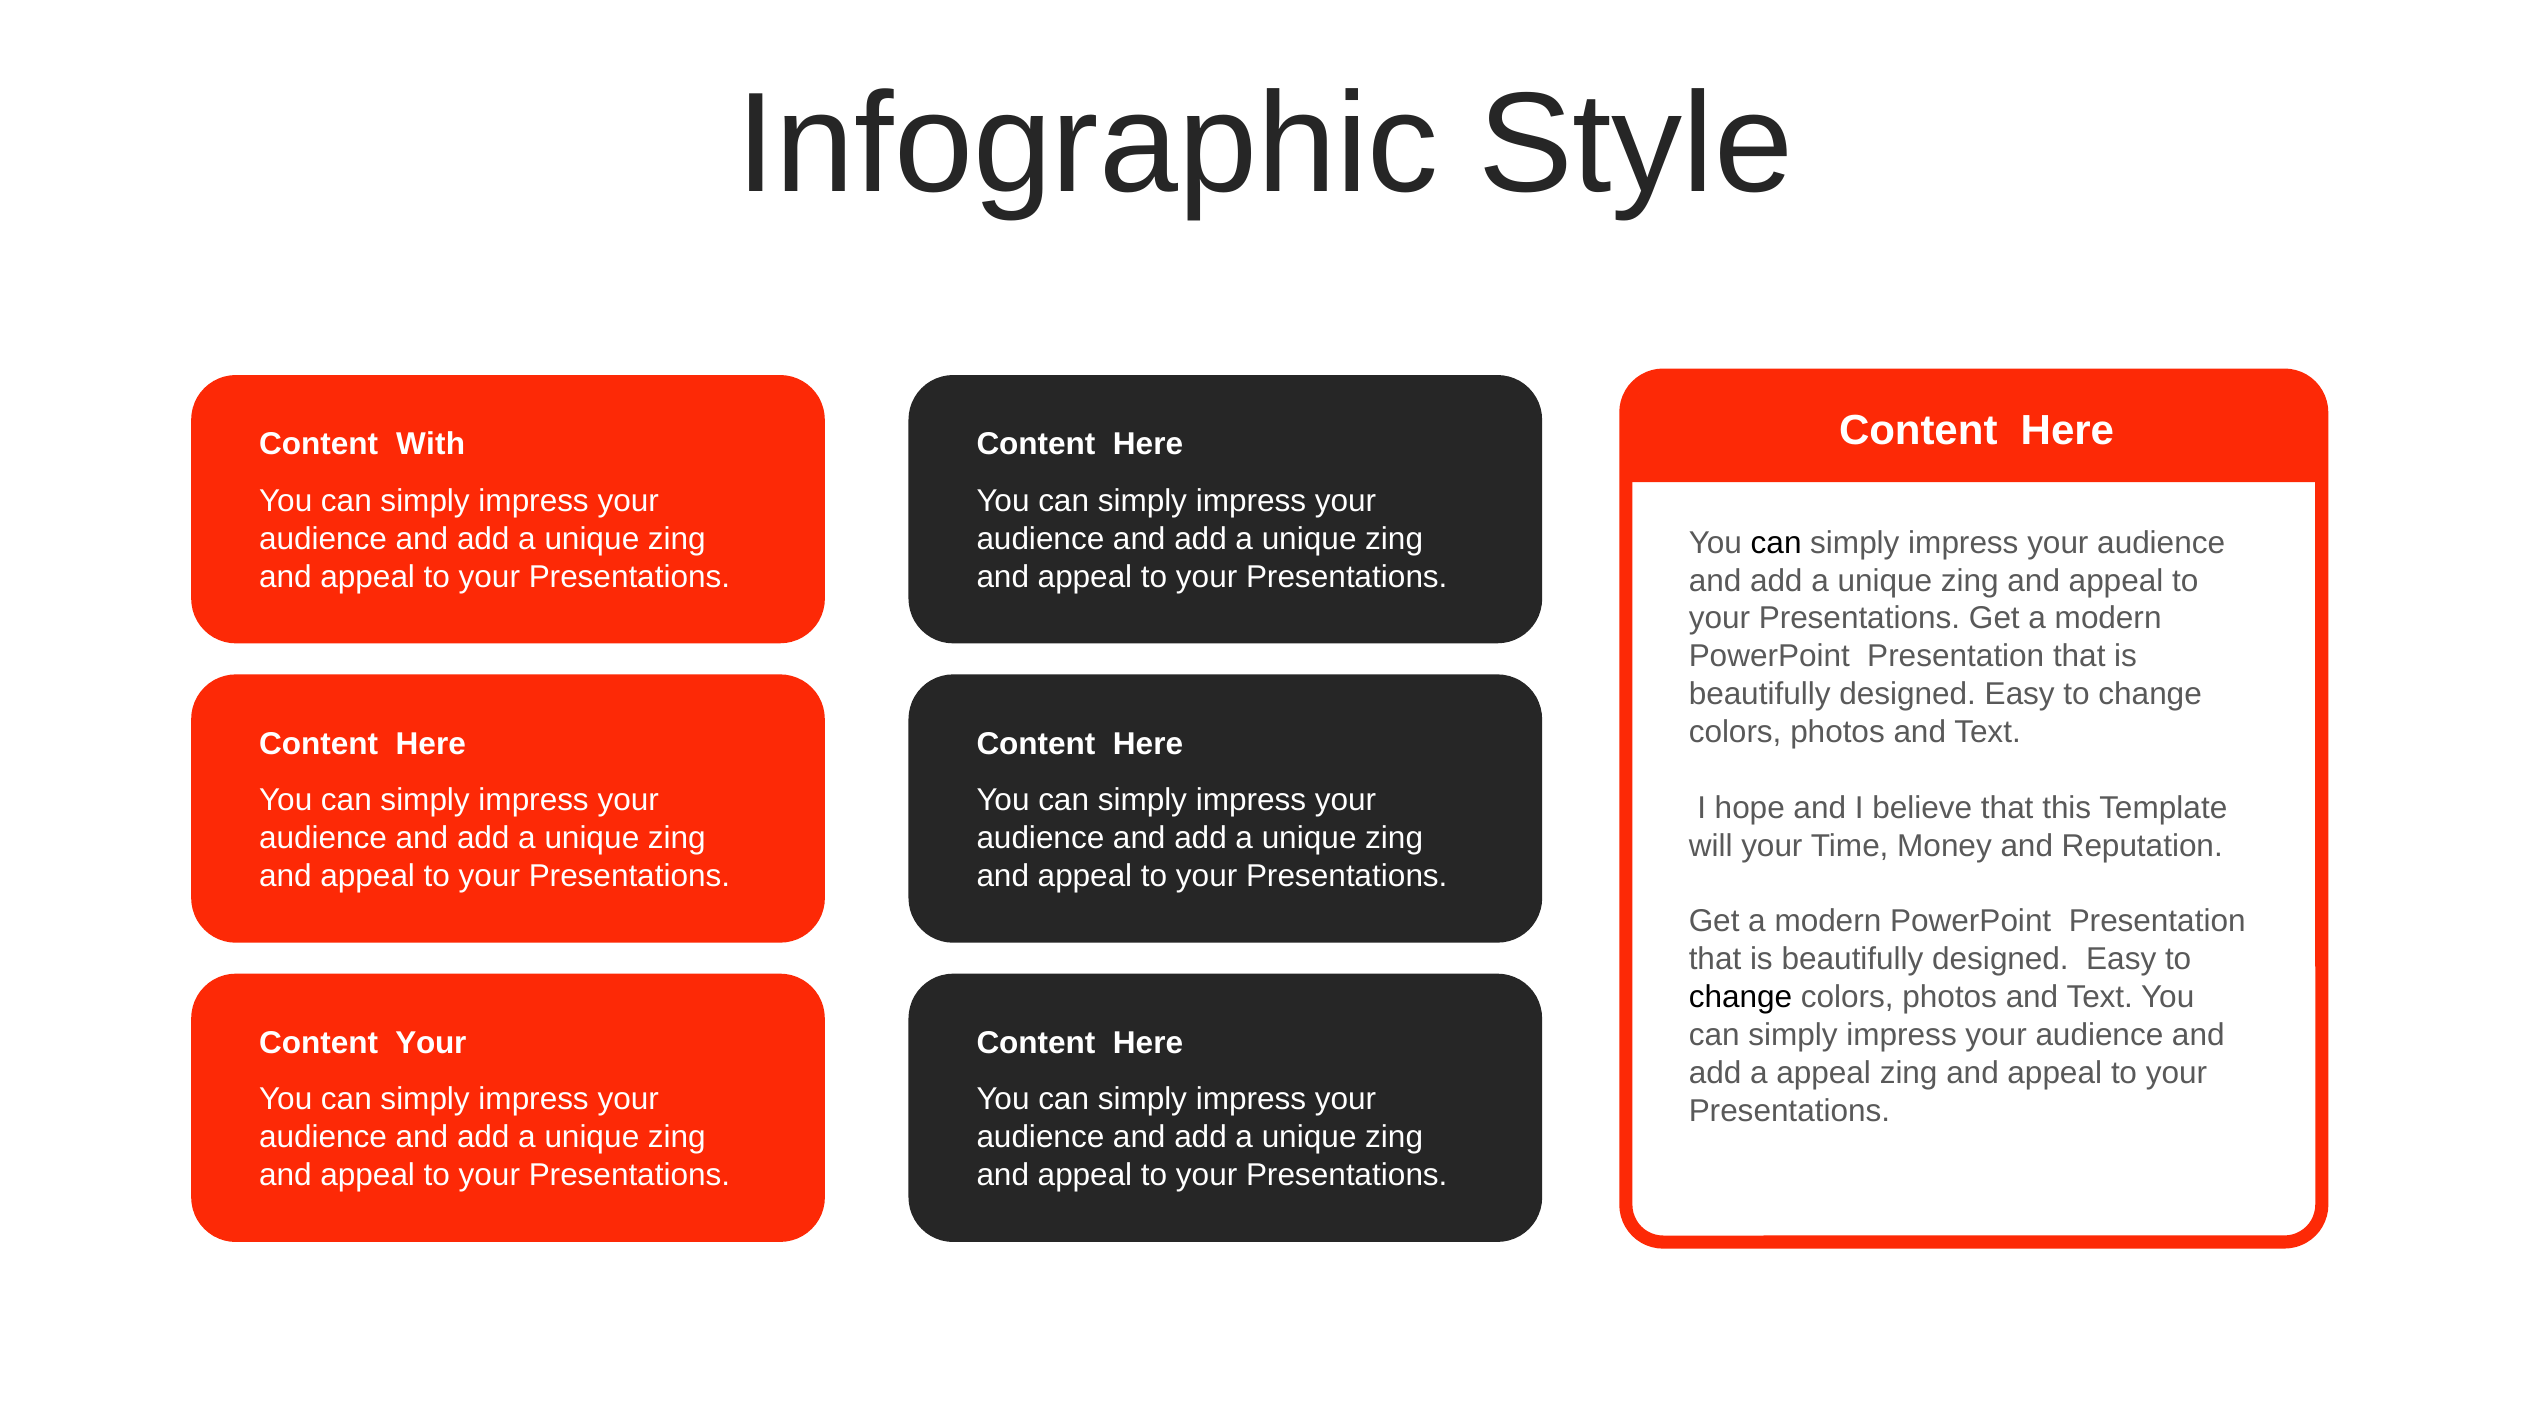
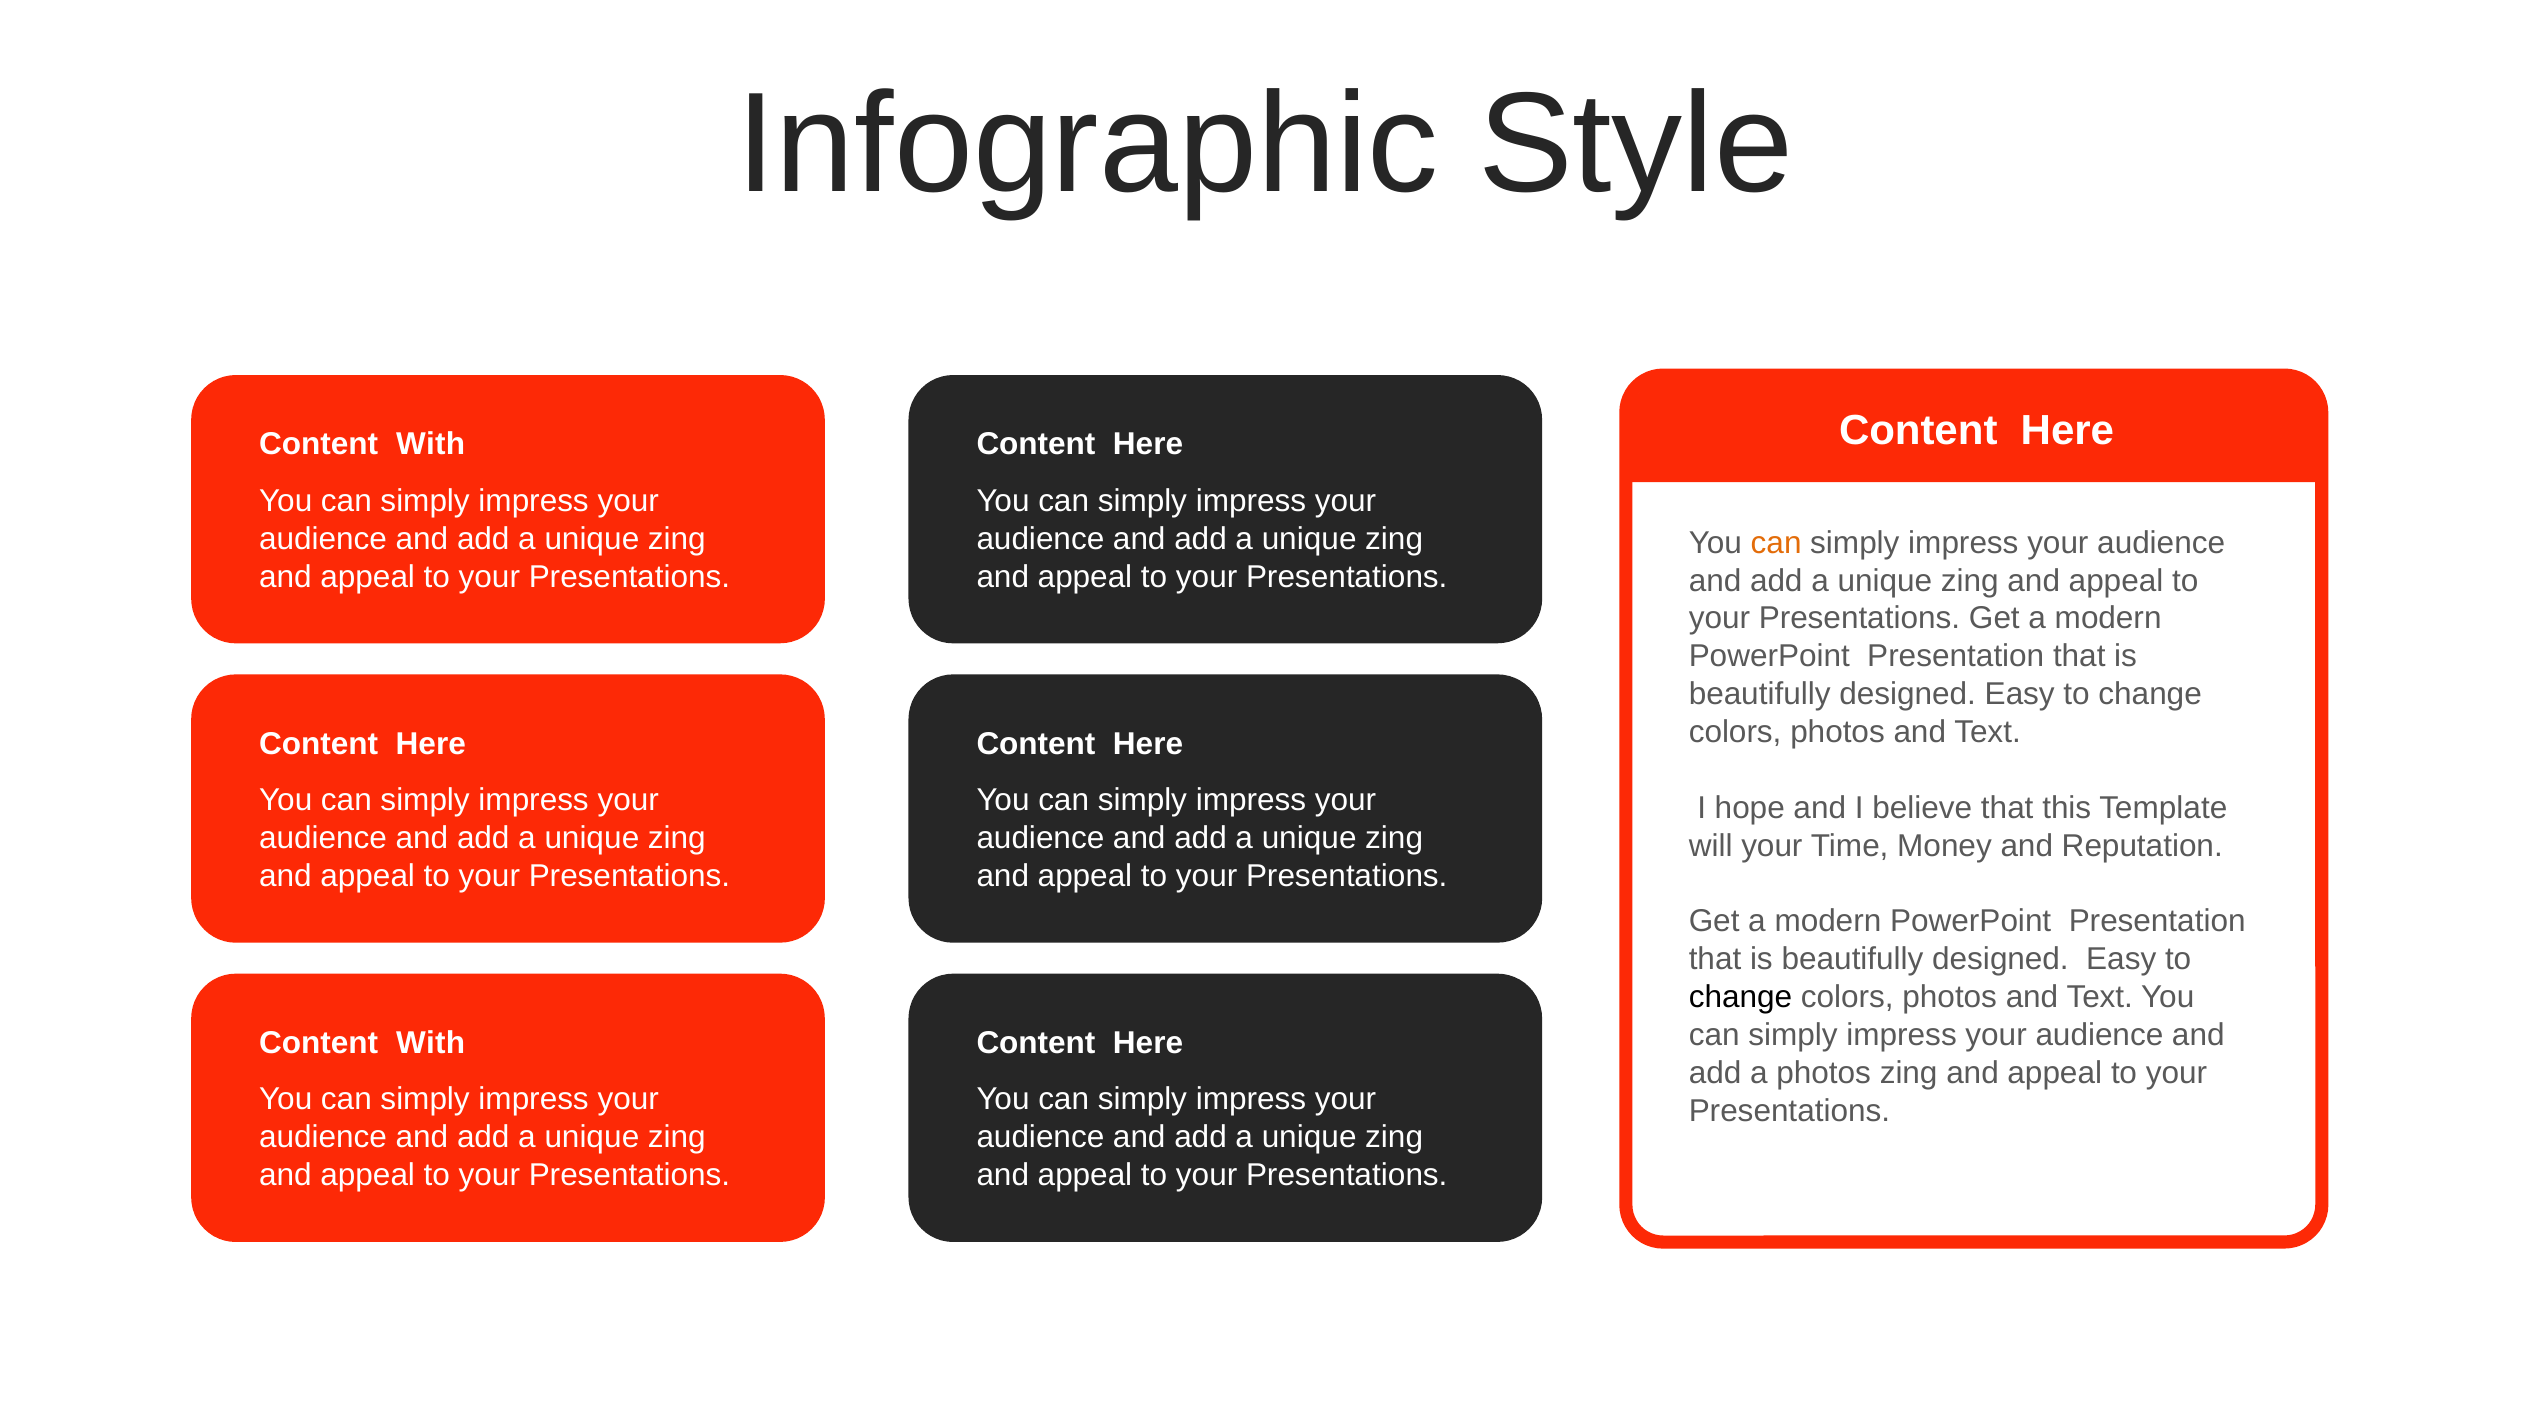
can at (1776, 543) colour: black -> orange
Your at (431, 1043): Your -> With
a appeal: appeal -> photos
